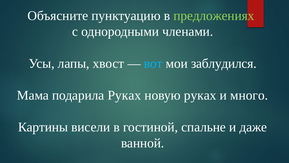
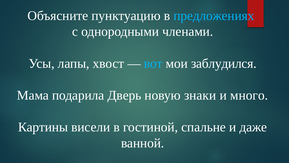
предложениях colour: light green -> light blue
подарила Руках: Руках -> Дверь
новую руках: руках -> знаки
